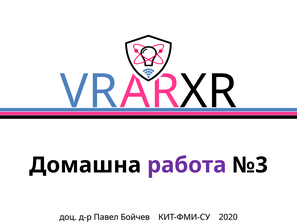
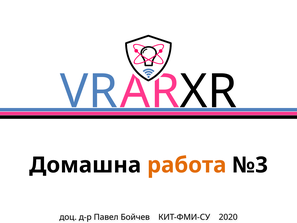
работа colour: purple -> orange
